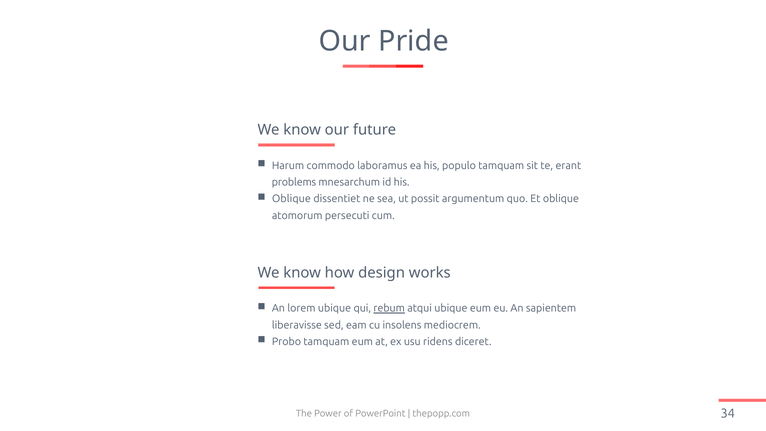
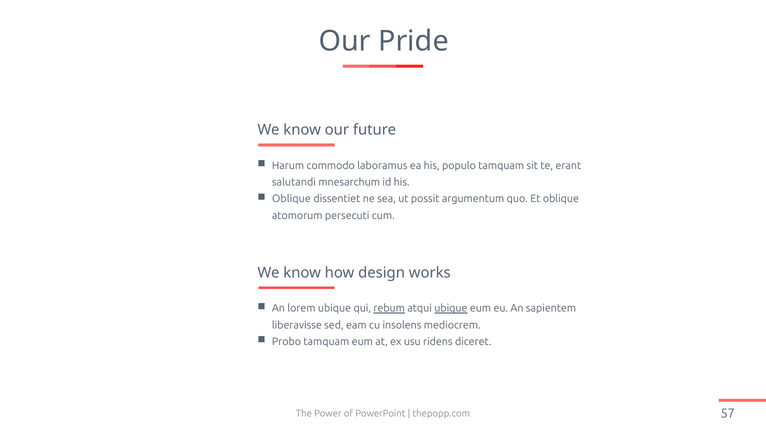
problems: problems -> salutandi
ubique at (451, 308) underline: none -> present
34: 34 -> 57
